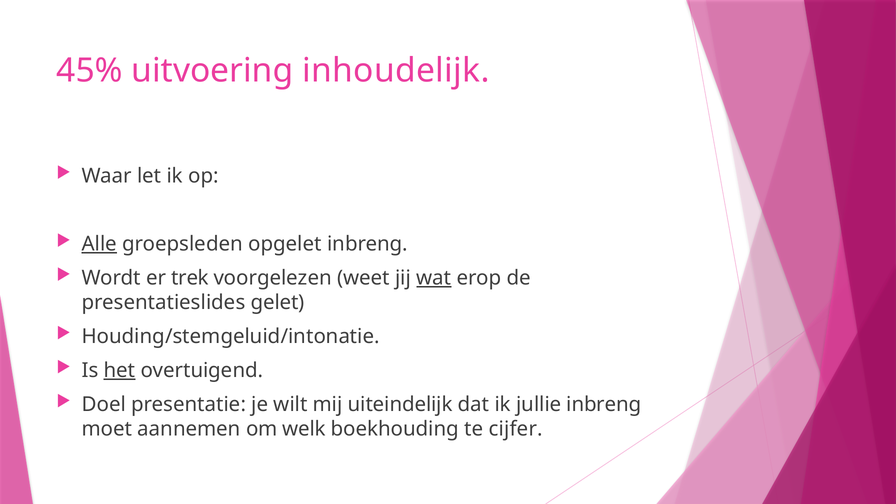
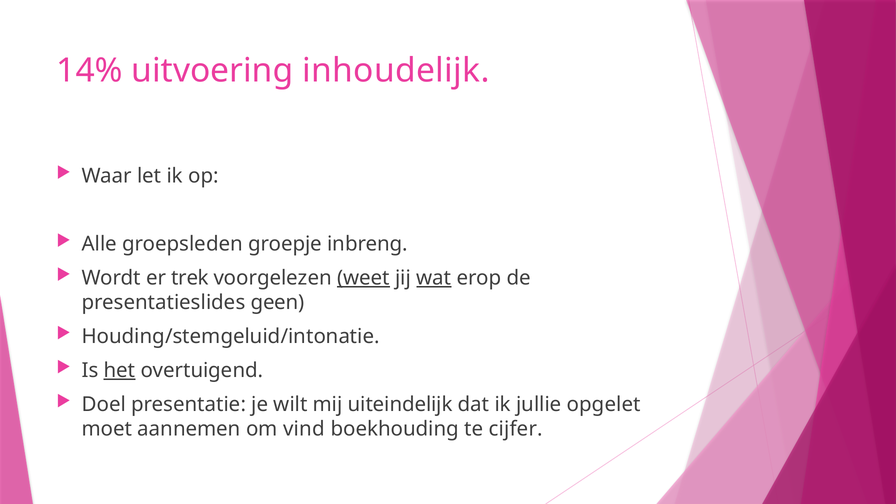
45%: 45% -> 14%
Alle underline: present -> none
opgelet: opgelet -> groepje
weet underline: none -> present
gelet: gelet -> geen
jullie inbreng: inbreng -> opgelet
welk: welk -> vind
